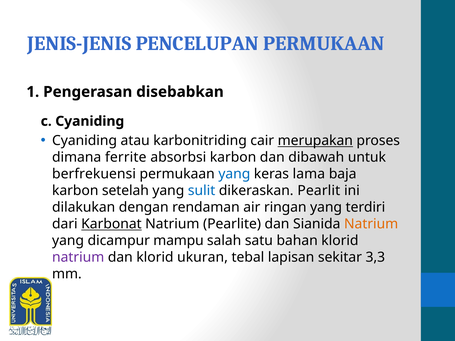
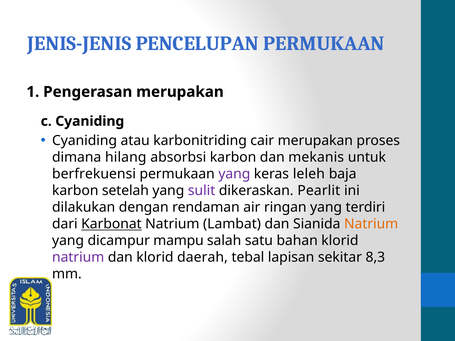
Pengerasan disebabkan: disebabkan -> merupakan
merupakan at (315, 141) underline: present -> none
ferrite: ferrite -> hilang
dibawah: dibawah -> mekanis
yang at (234, 174) colour: blue -> purple
lama: lama -> leleh
sulit colour: blue -> purple
Pearlite: Pearlite -> Lambat
ukuran: ukuran -> daerah
3,3: 3,3 -> 8,3
